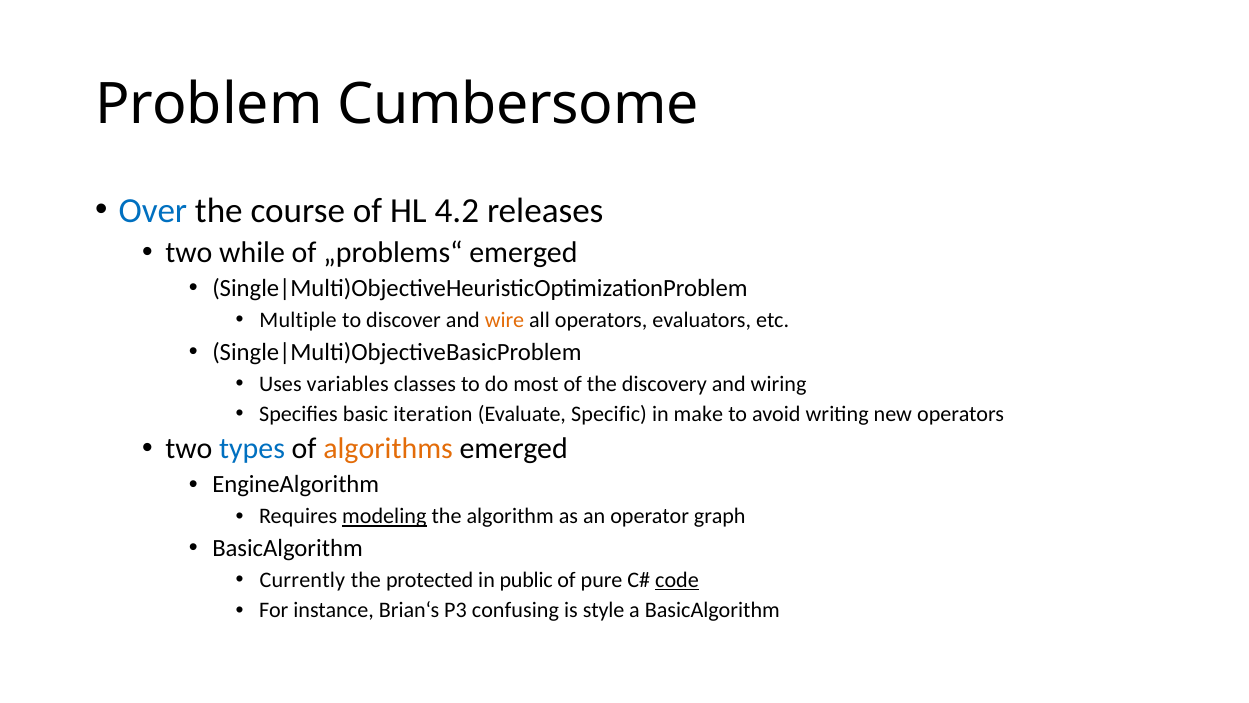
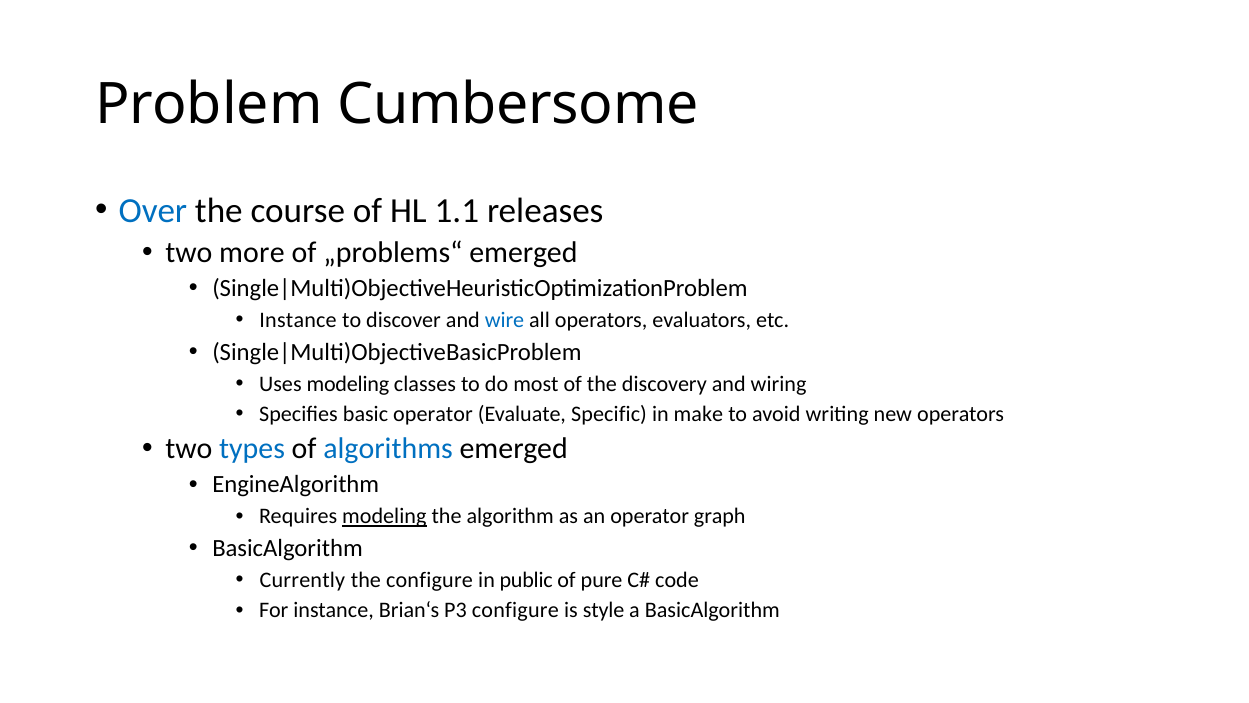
4.2: 4.2 -> 1.1
while: while -> more
Multiple at (298, 320): Multiple -> Instance
wire colour: orange -> blue
Uses variables: variables -> modeling
basic iteration: iteration -> operator
algorithms colour: orange -> blue
the protected: protected -> configure
code underline: present -> none
P3 confusing: confusing -> configure
